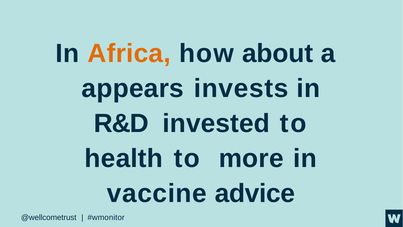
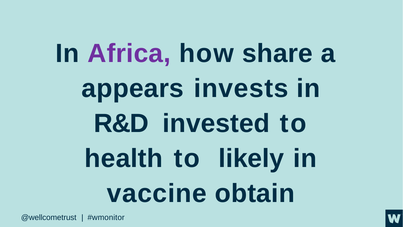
Africa colour: orange -> purple
about: about -> share
more: more -> likely
advice: advice -> obtain
